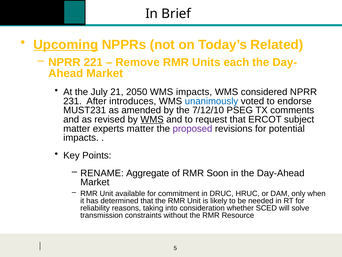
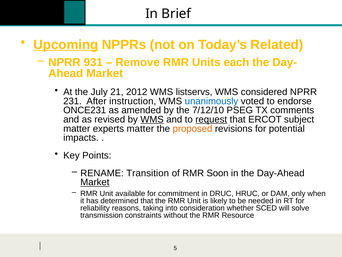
221: 221 -> 931
2050: 2050 -> 2012
WMS impacts: impacts -> listservs
introduces: introduces -> instruction
MUST231: MUST231 -> ONCE231
request underline: none -> present
proposed colour: purple -> orange
Aggregate: Aggregate -> Transition
Market at (95, 182) underline: none -> present
